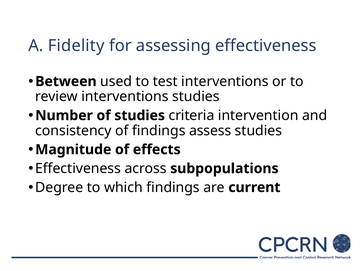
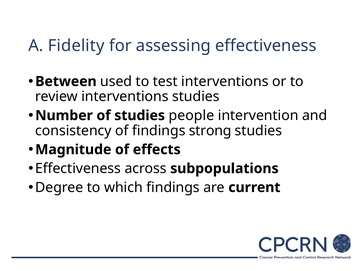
criteria: criteria -> people
assess: assess -> strong
